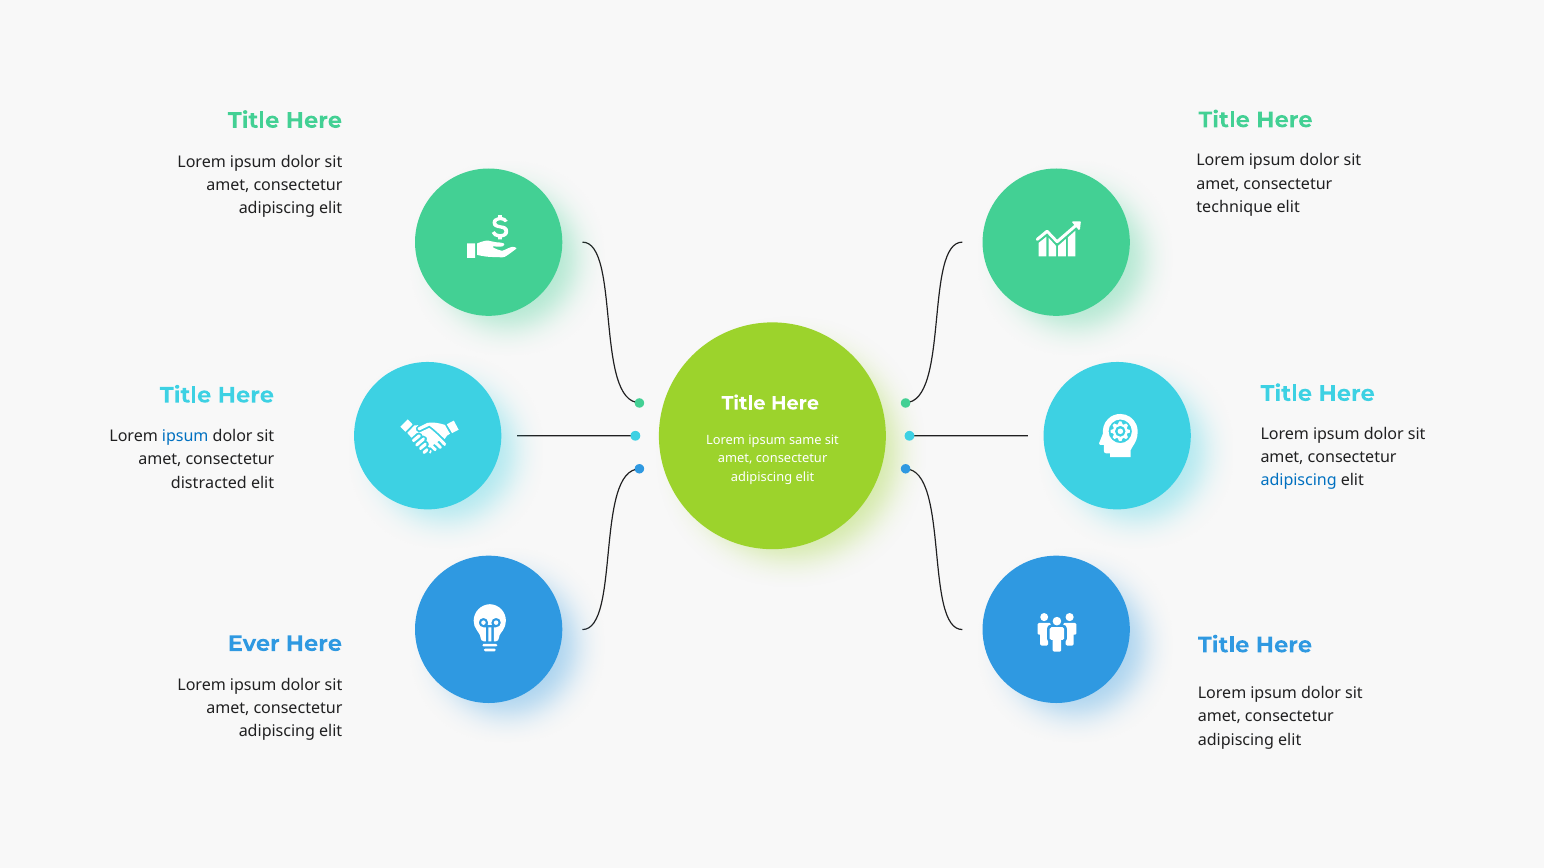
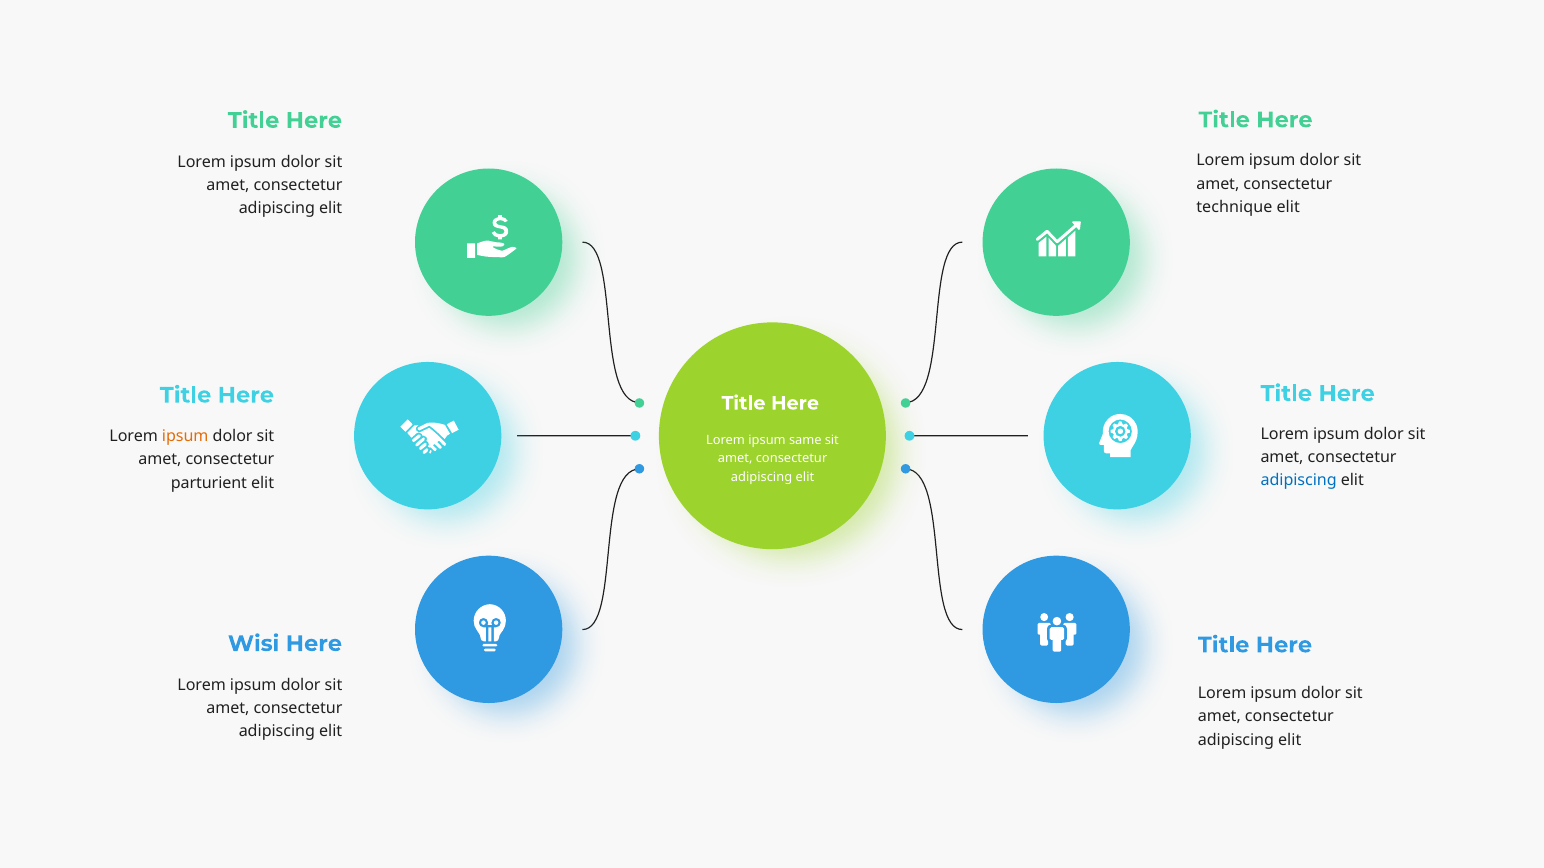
ipsum at (185, 437) colour: blue -> orange
distracted: distracted -> parturient
Ever: Ever -> Wisi
